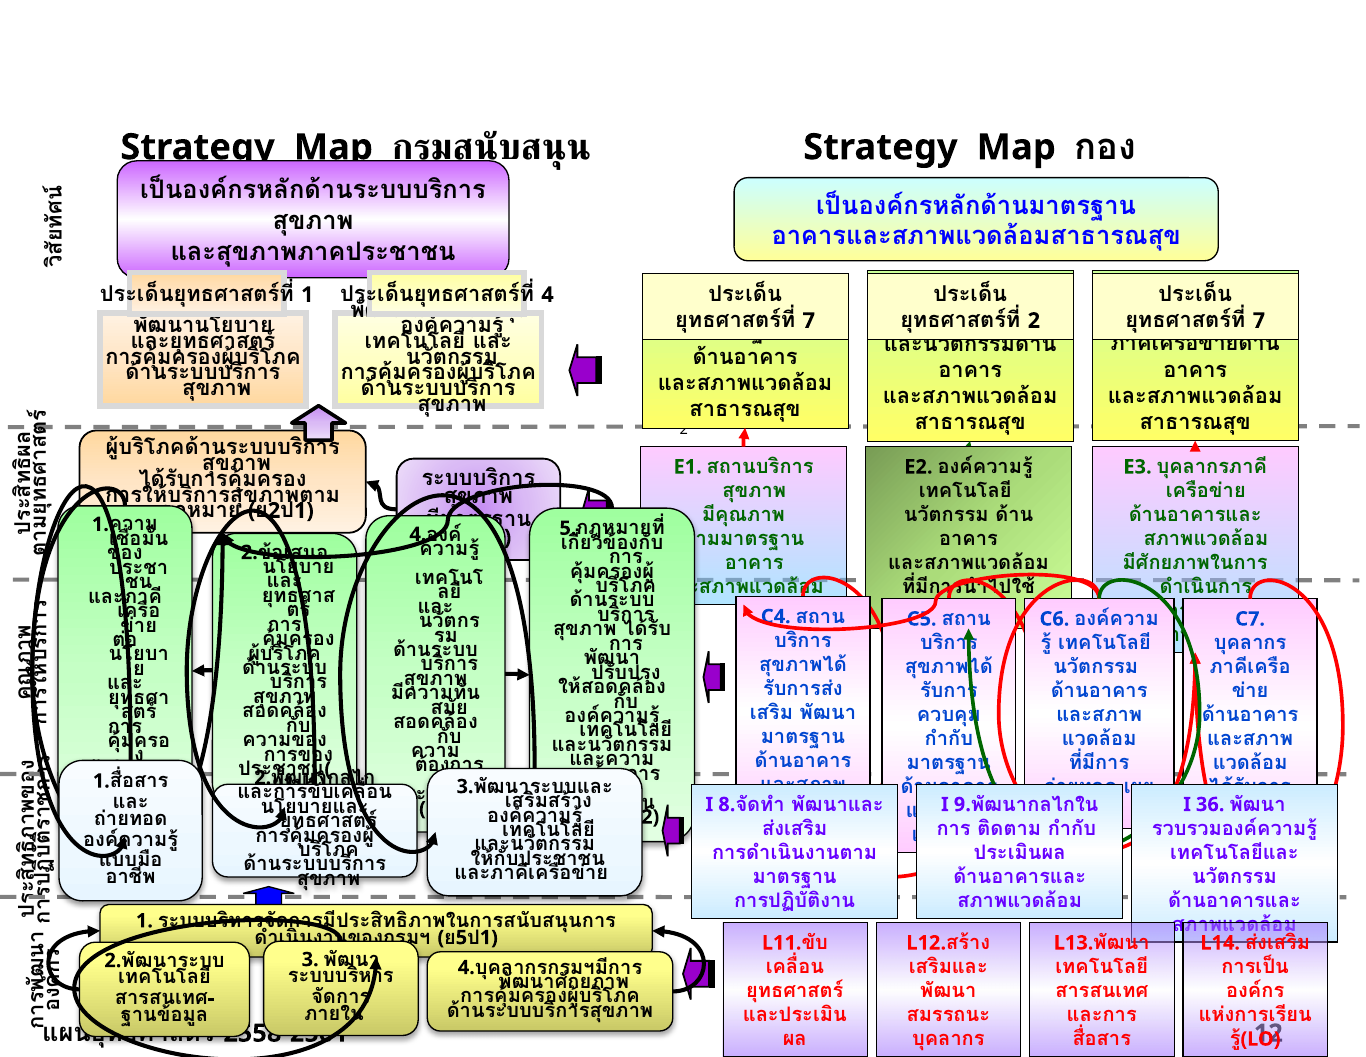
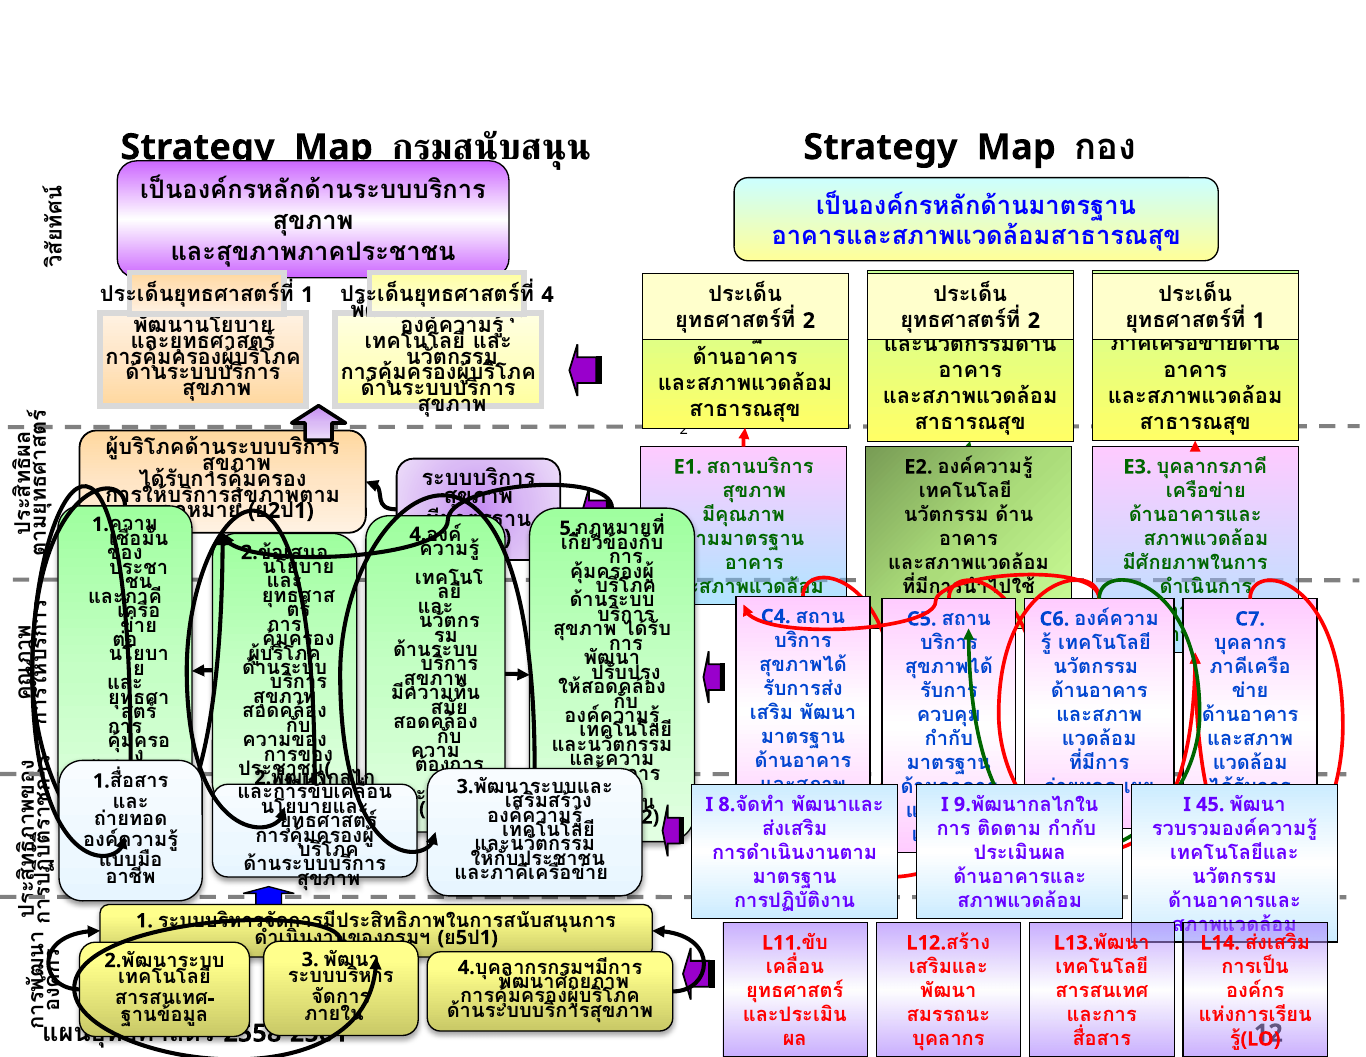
7 at (809, 321): 7 -> 2
7 at (1259, 321): 7 -> 1
36: 36 -> 45
